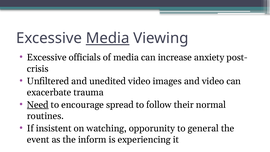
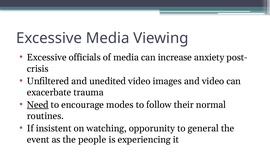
Media at (108, 38) underline: present -> none
spread: spread -> modes
inform: inform -> people
